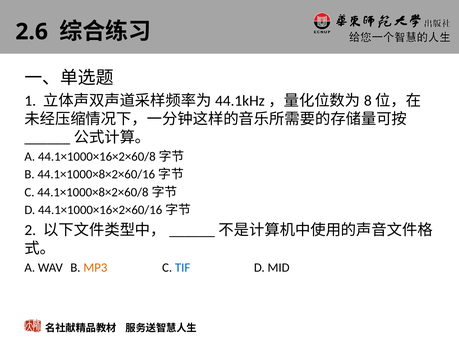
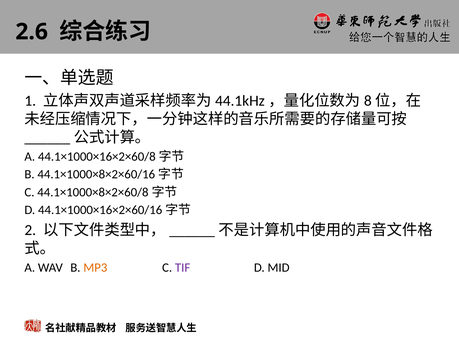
TIF colour: blue -> purple
